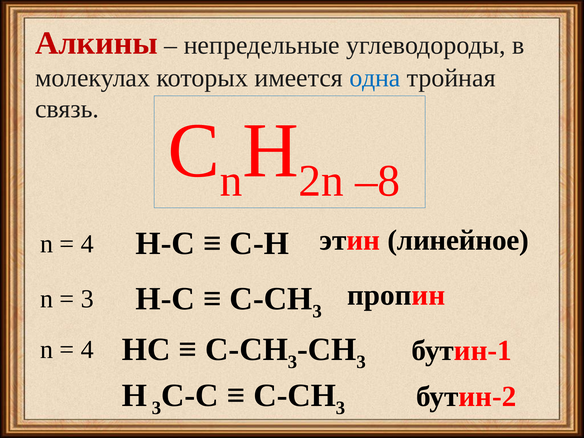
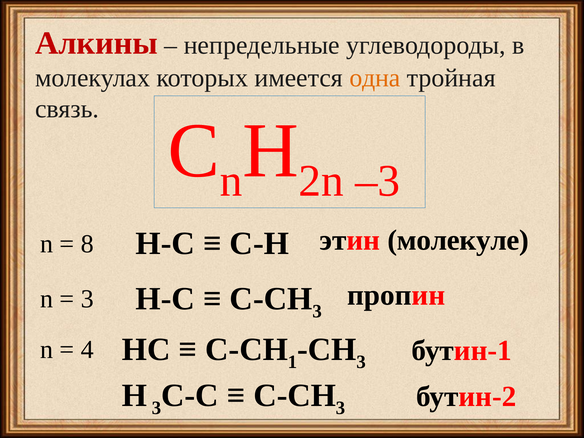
одна colour: blue -> orange
–8: –8 -> –3
линейное: линейное -> молекуле
4 at (87, 244): 4 -> 8
3 at (293, 362): 3 -> 1
